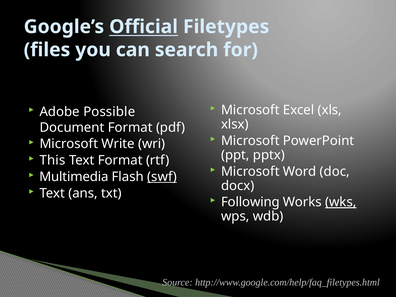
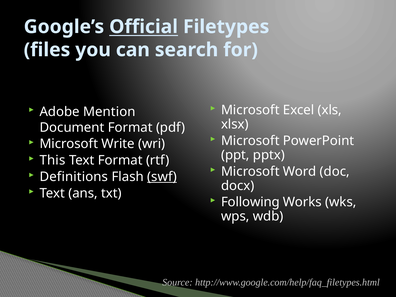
Possible: Possible -> Mention
Multimedia: Multimedia -> Definitions
wks underline: present -> none
